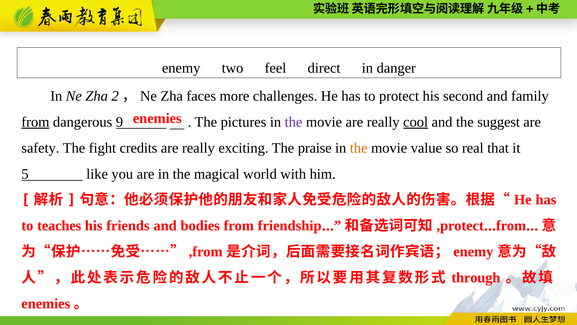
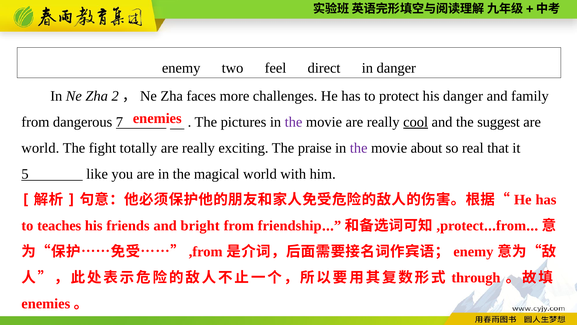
his second: second -> danger
from at (35, 122) underline: present -> none
9: 9 -> 7
safety at (40, 148): safety -> world
credits: credits -> totally
the at (359, 148) colour: orange -> purple
value: value -> about
bodies: bodies -> bright
